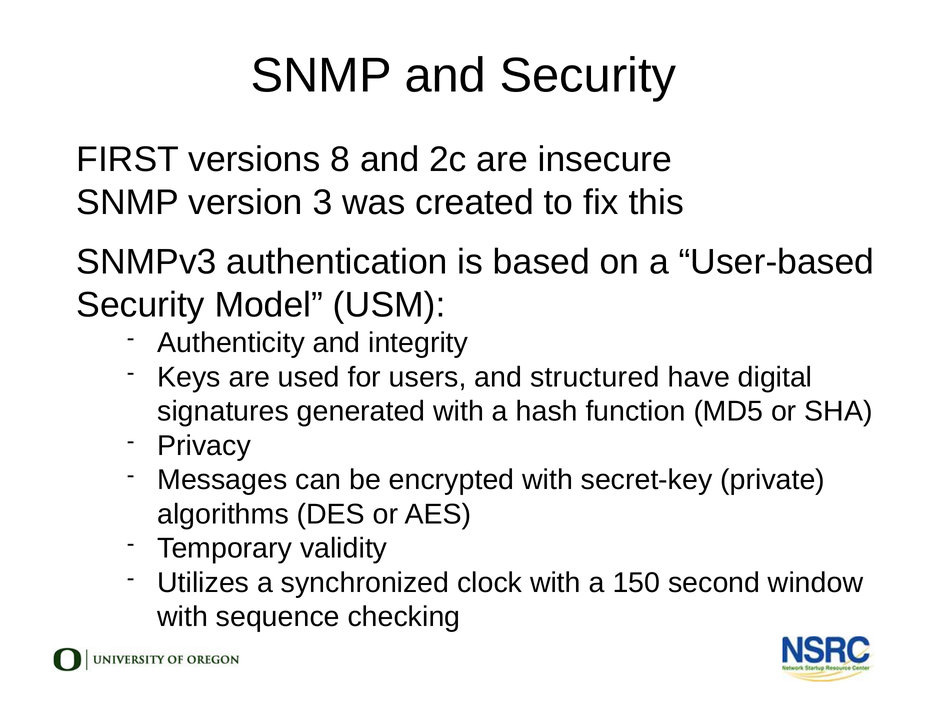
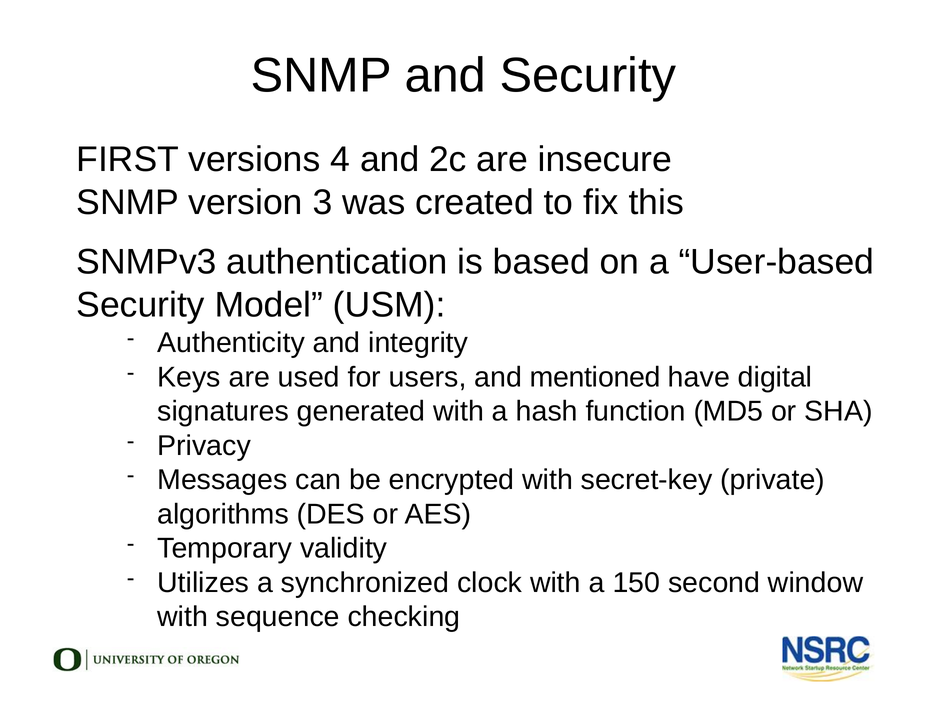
8: 8 -> 4
structured: structured -> mentioned
